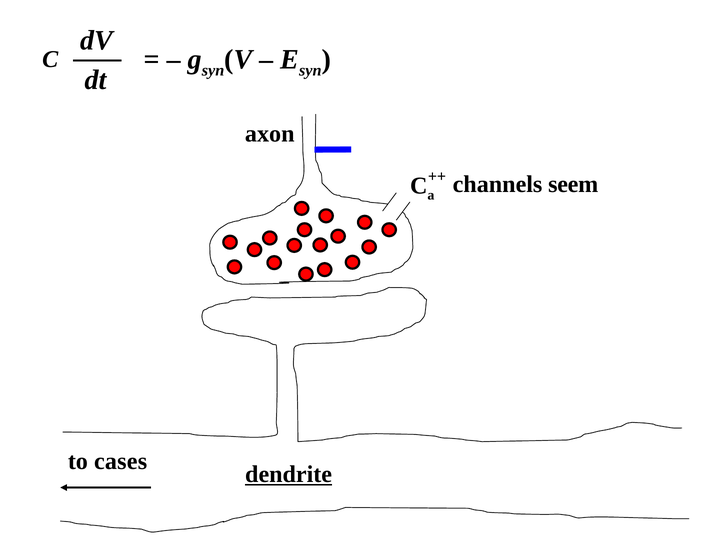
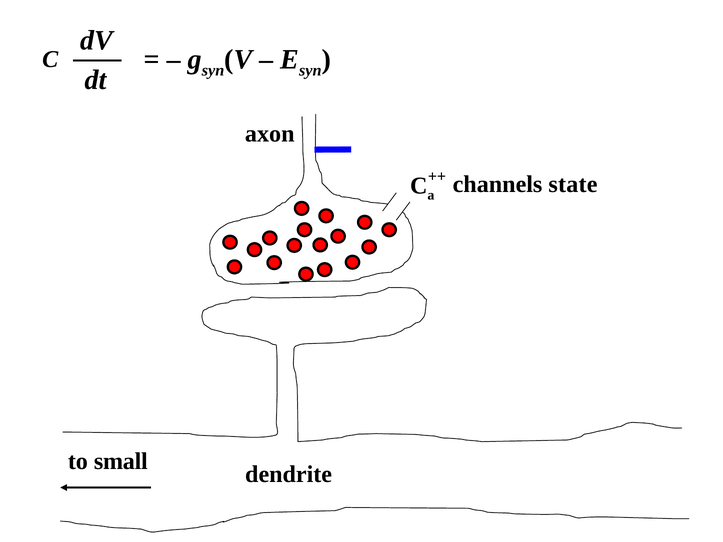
seem: seem -> state
cases: cases -> small
dendrite underline: present -> none
